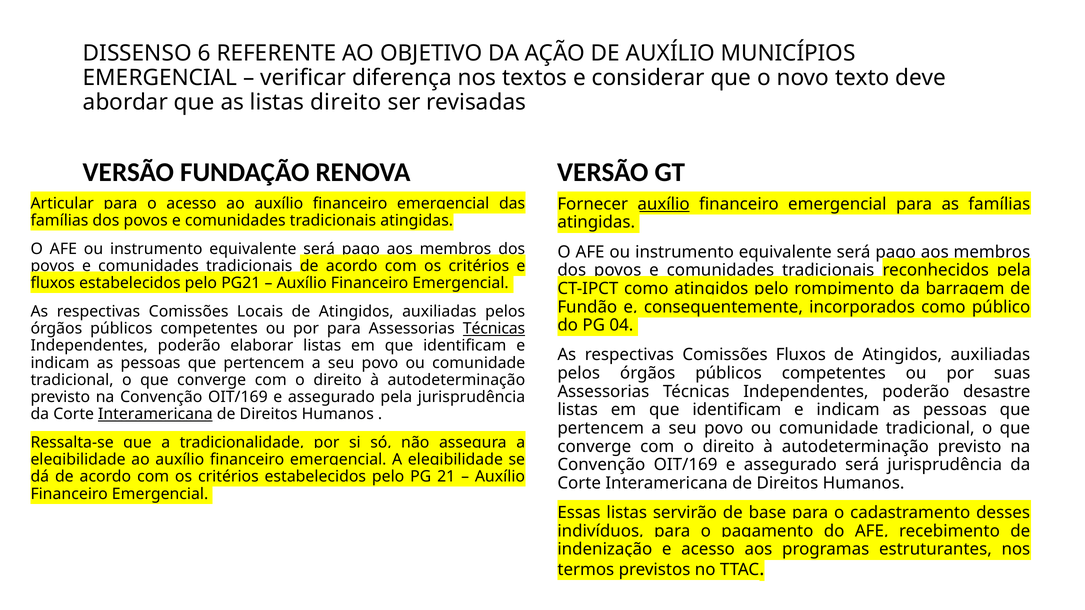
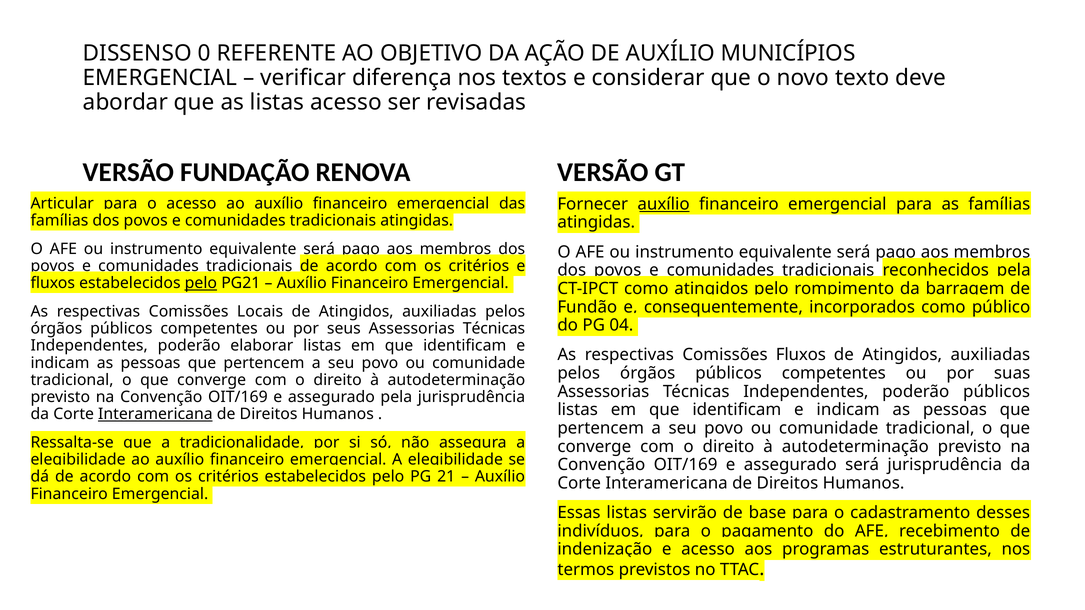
6: 6 -> 0
listas direito: direito -> acesso
pelo at (201, 283) underline: none -> present
por para: para -> seus
Técnicas at (494, 329) underline: present -> none
poderão desastre: desastre -> públicos
